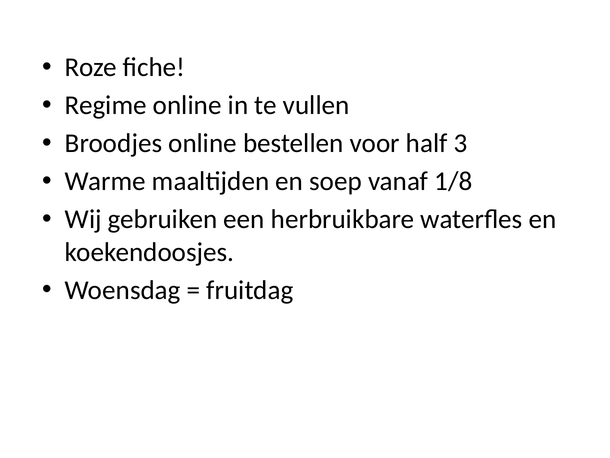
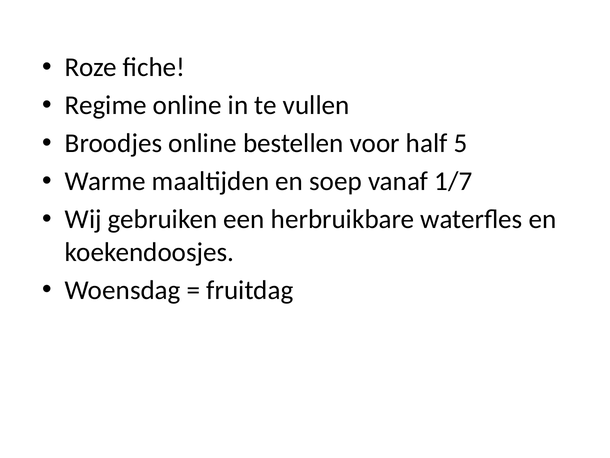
3: 3 -> 5
1/8: 1/8 -> 1/7
